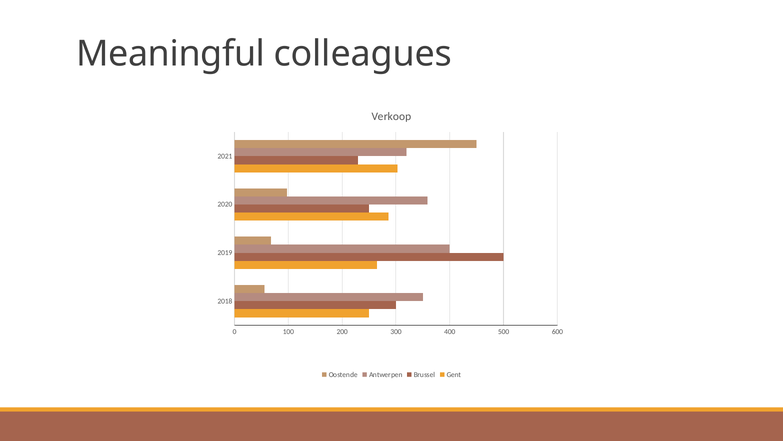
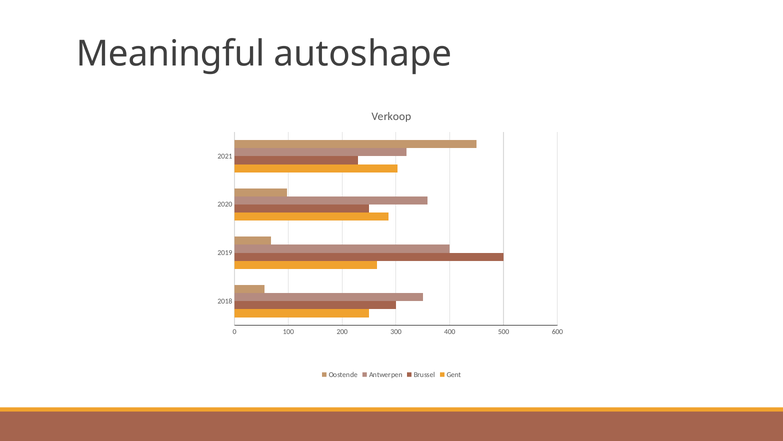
colleagues: colleagues -> autoshape
